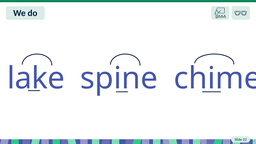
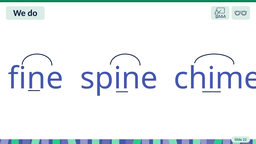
lake: lake -> fine
